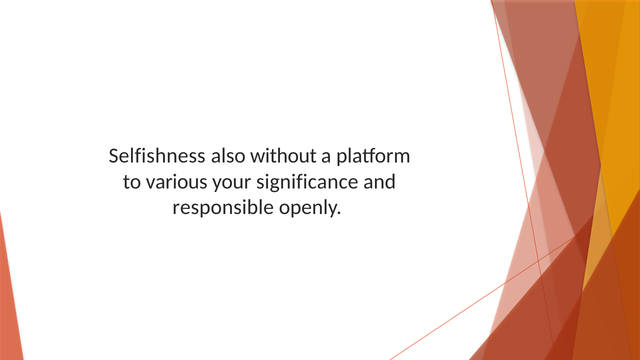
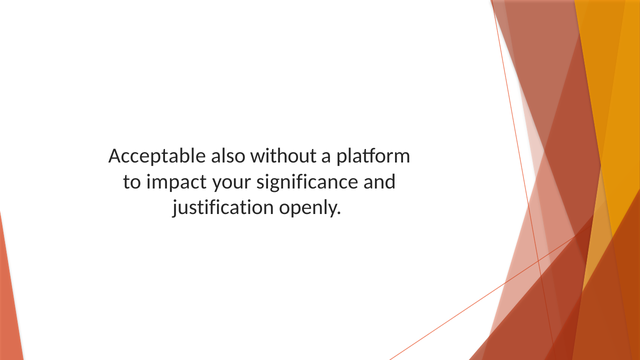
Selfishness: Selfishness -> Acceptable
various: various -> impact
responsible: responsible -> justification
